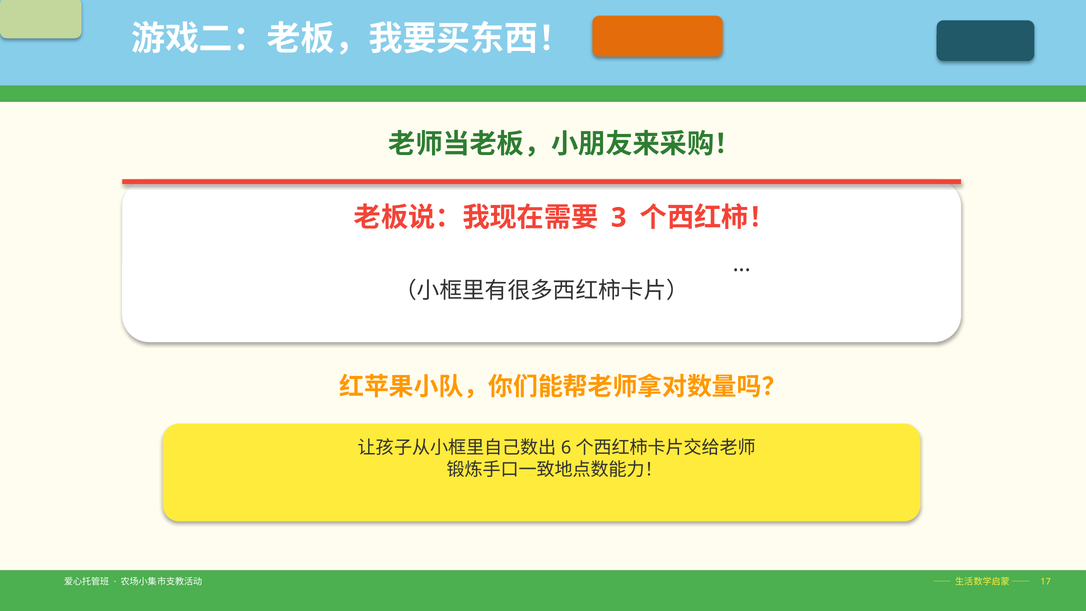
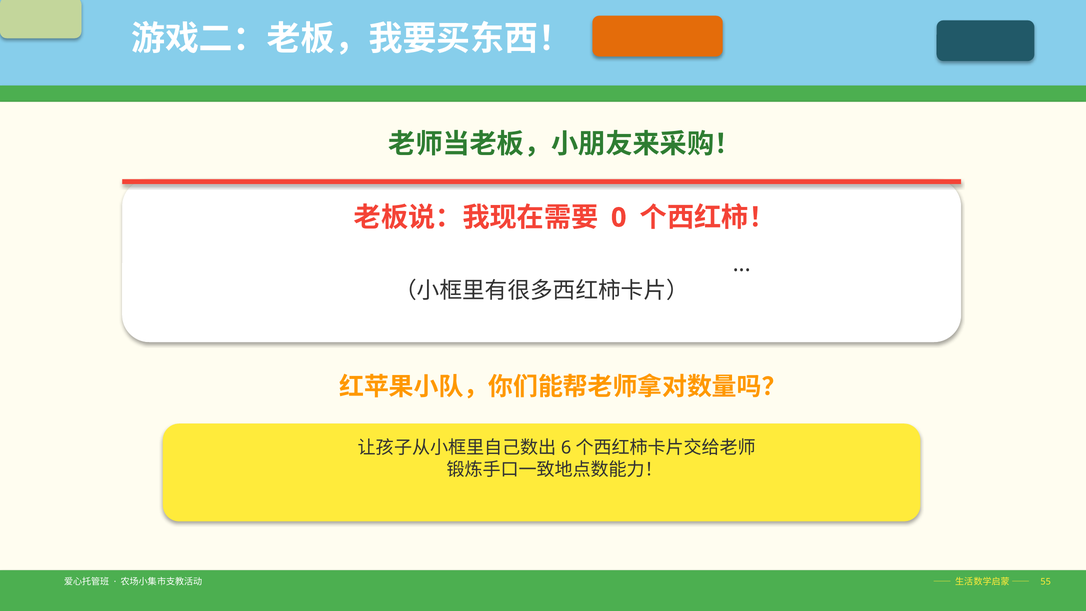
3: 3 -> 0
17: 17 -> 55
